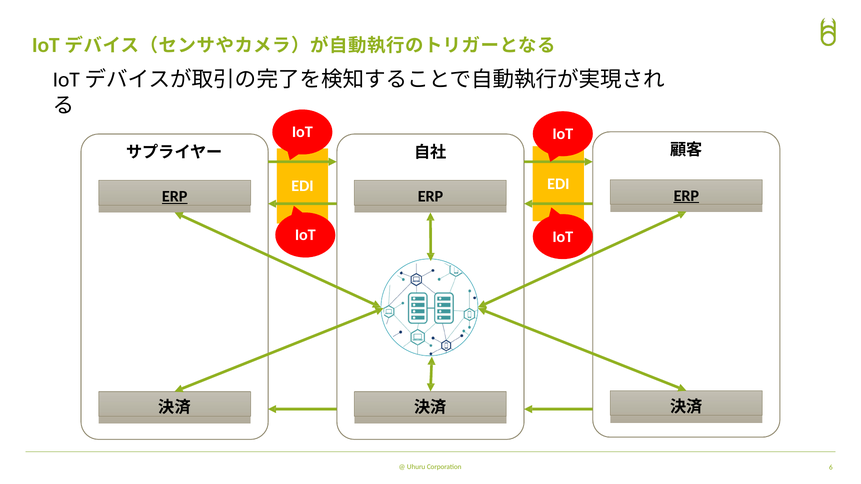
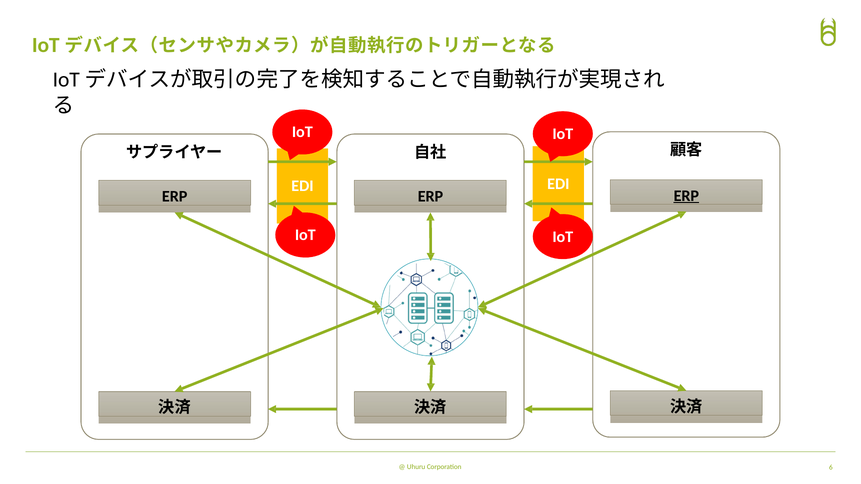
ERP at (175, 197) underline: present -> none
